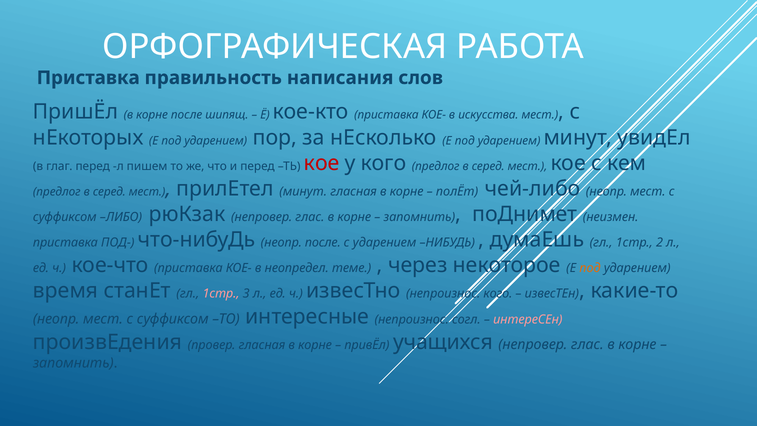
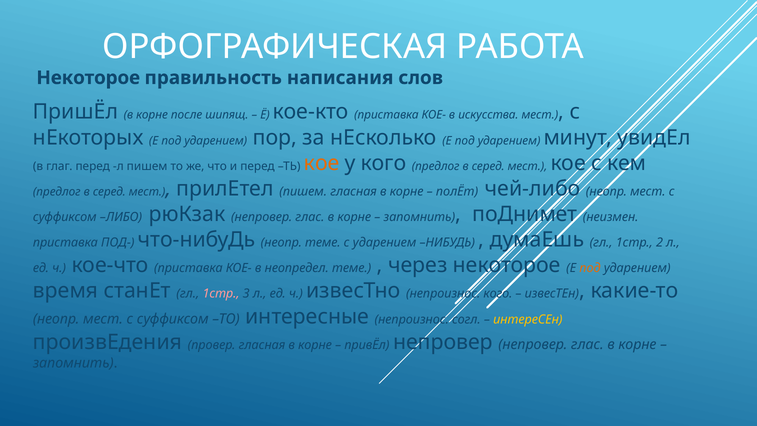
Приставка at (88, 78): Приставка -> Некоторое
кое at (322, 163) colour: red -> orange
прилЕтел минут: минут -> пишем
неопр после: после -> теме
интереСЕн colour: pink -> yellow
привЁл учащихся: учащихся -> непровер
